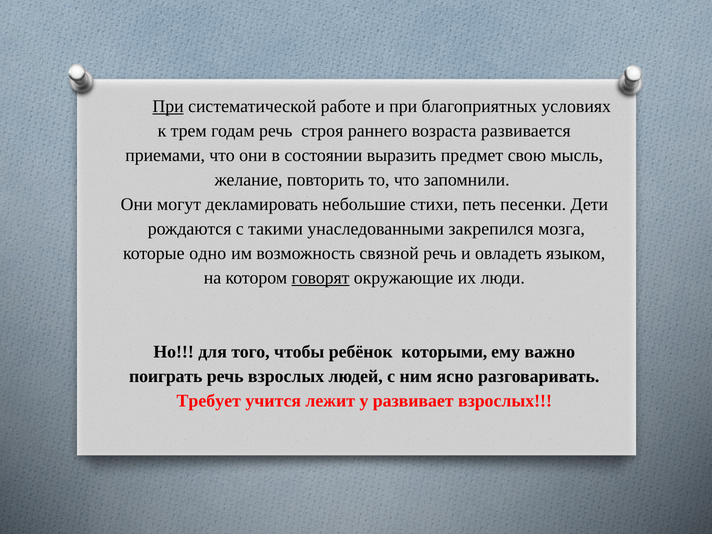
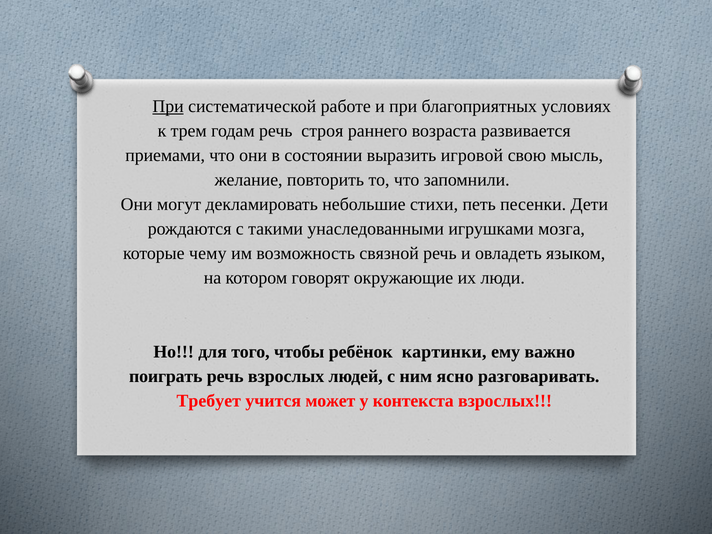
предмет: предмет -> игровой
закрепился: закрепился -> игрушками
одно: одно -> чему
говорят underline: present -> none
которыми: которыми -> картинки
лежит: лежит -> может
развивает: развивает -> контекста
